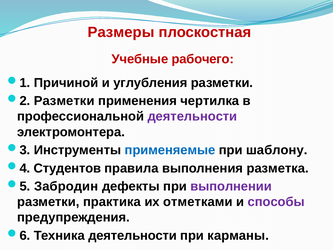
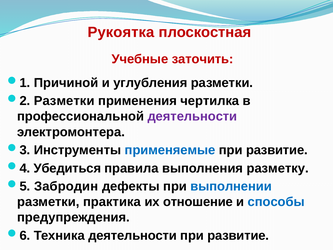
Размеры: Размеры -> Рукоятка
рабочего: рабочего -> заточить
шаблону at (277, 150): шаблону -> развитие
Студентов: Студентов -> Убедиться
разметка: разметка -> разметку
выполнении colour: purple -> blue
отметками: отметками -> отношение
способы colour: purple -> blue
карманы at (238, 235): карманы -> развитие
